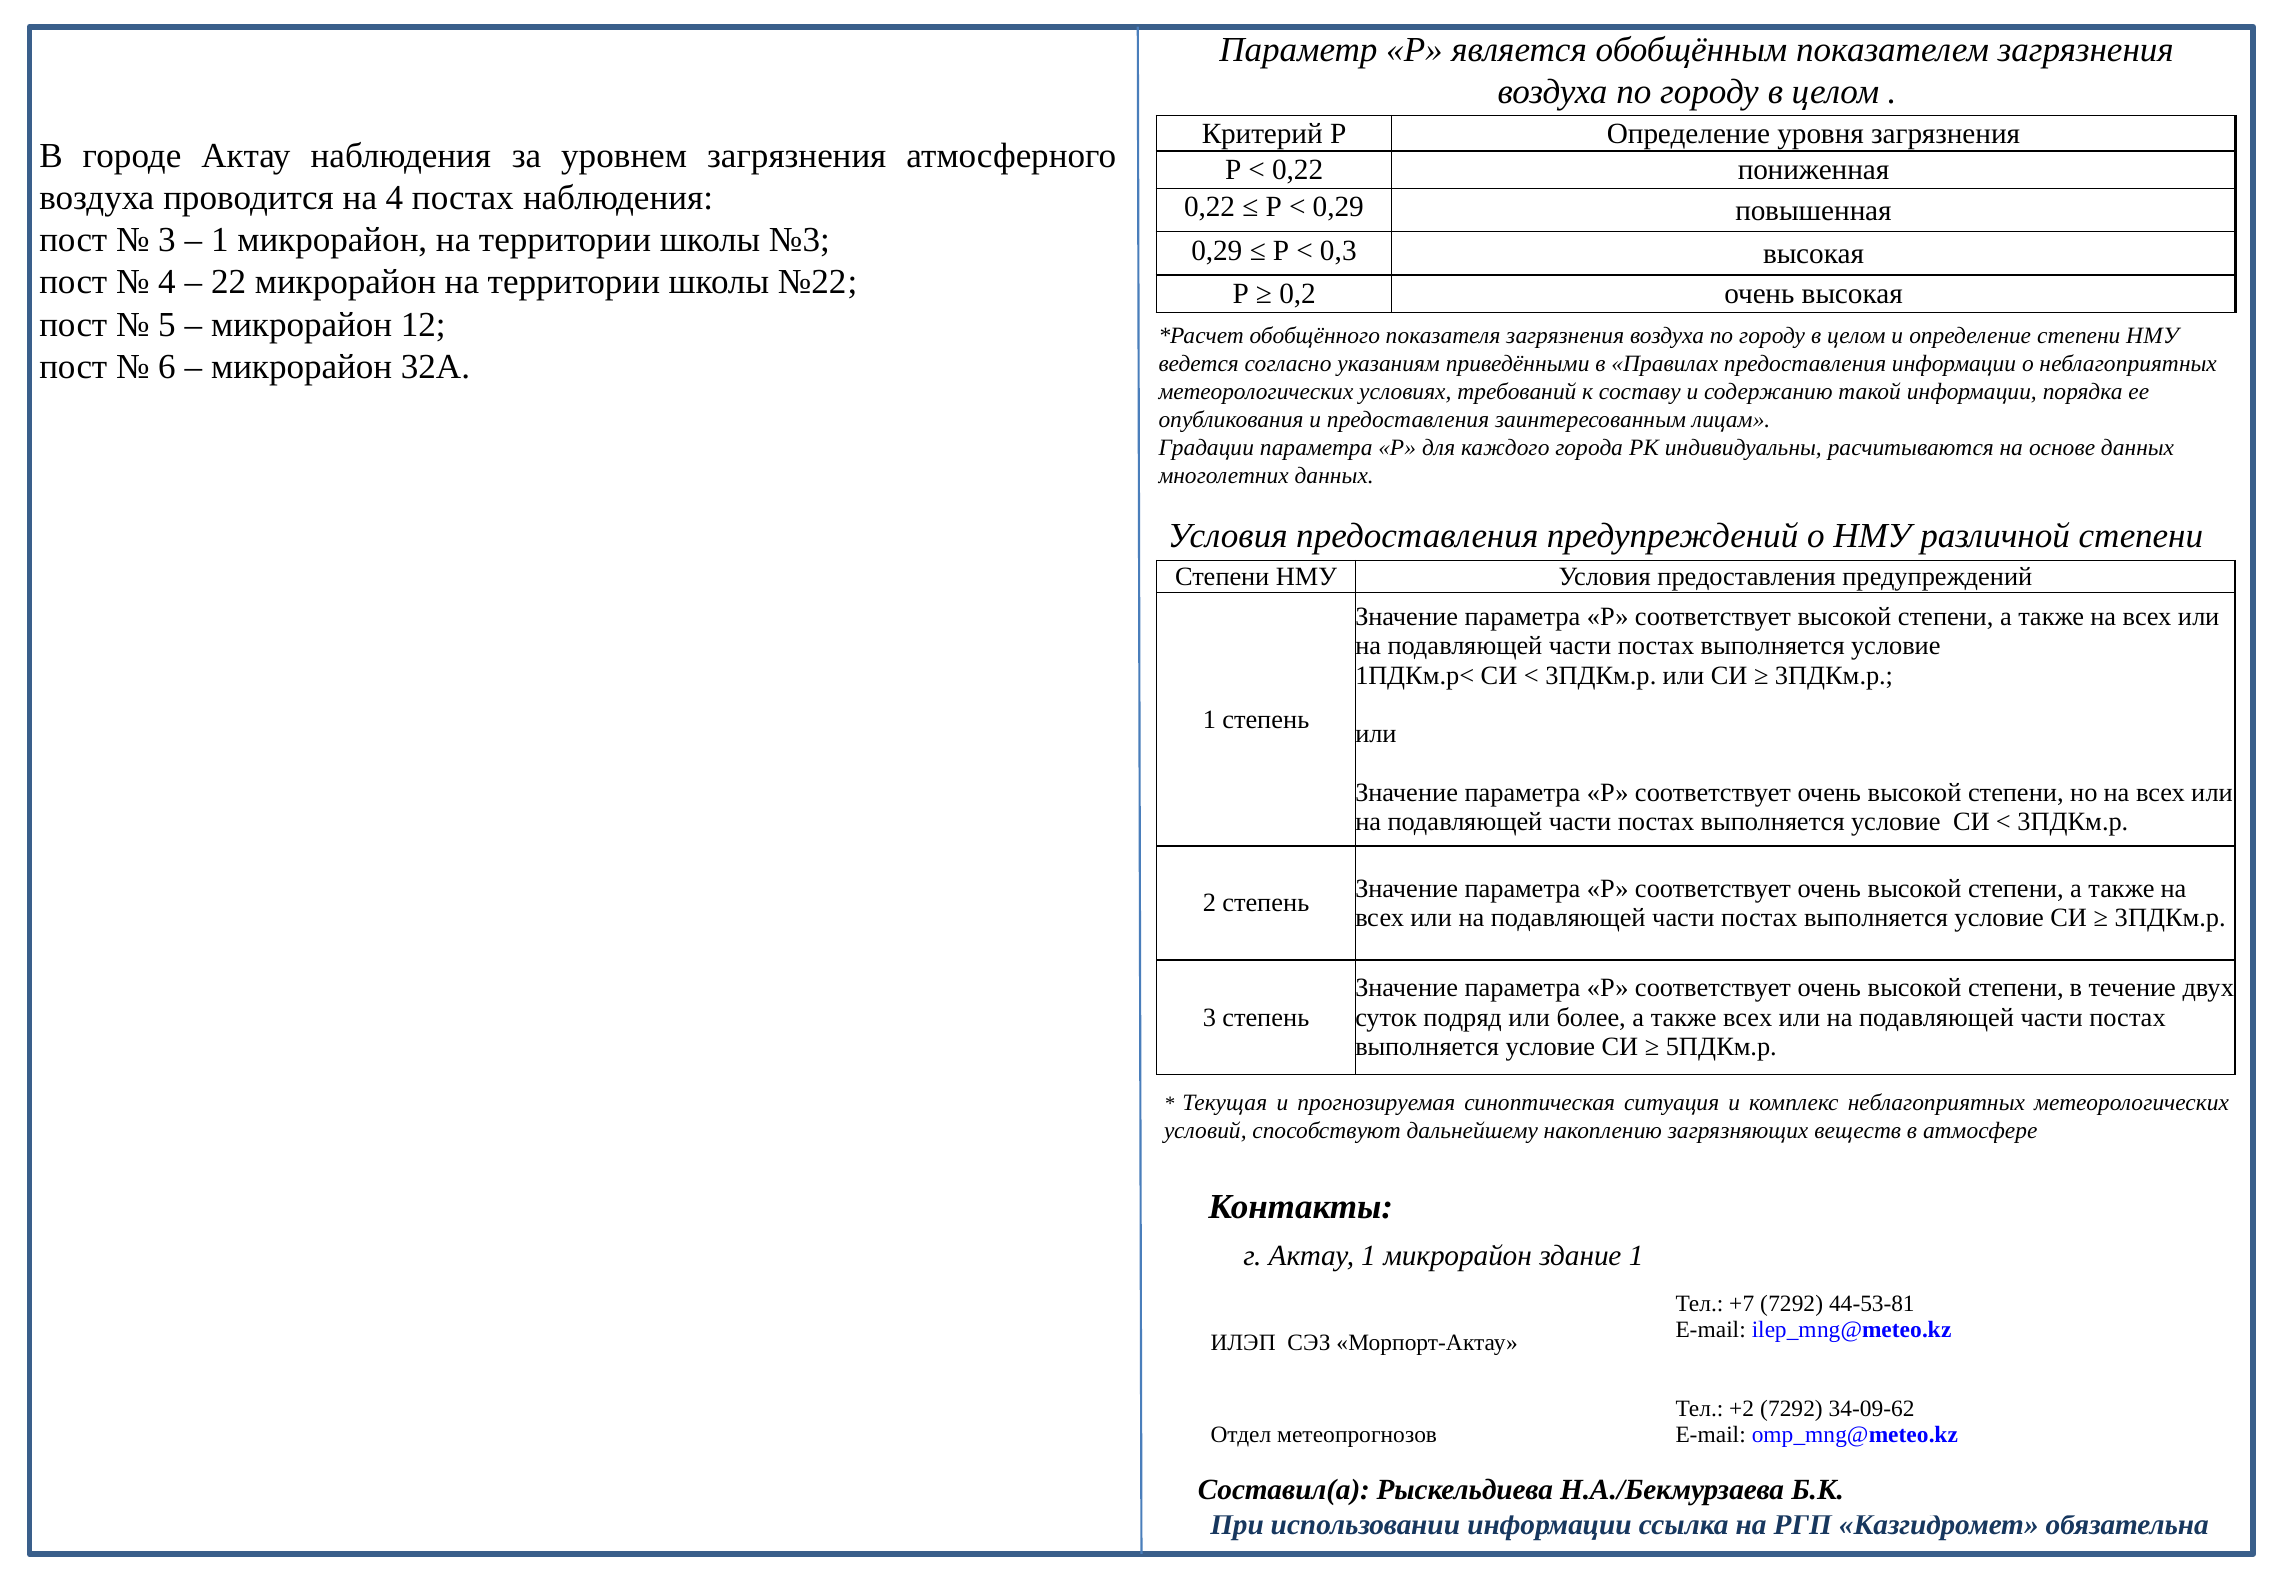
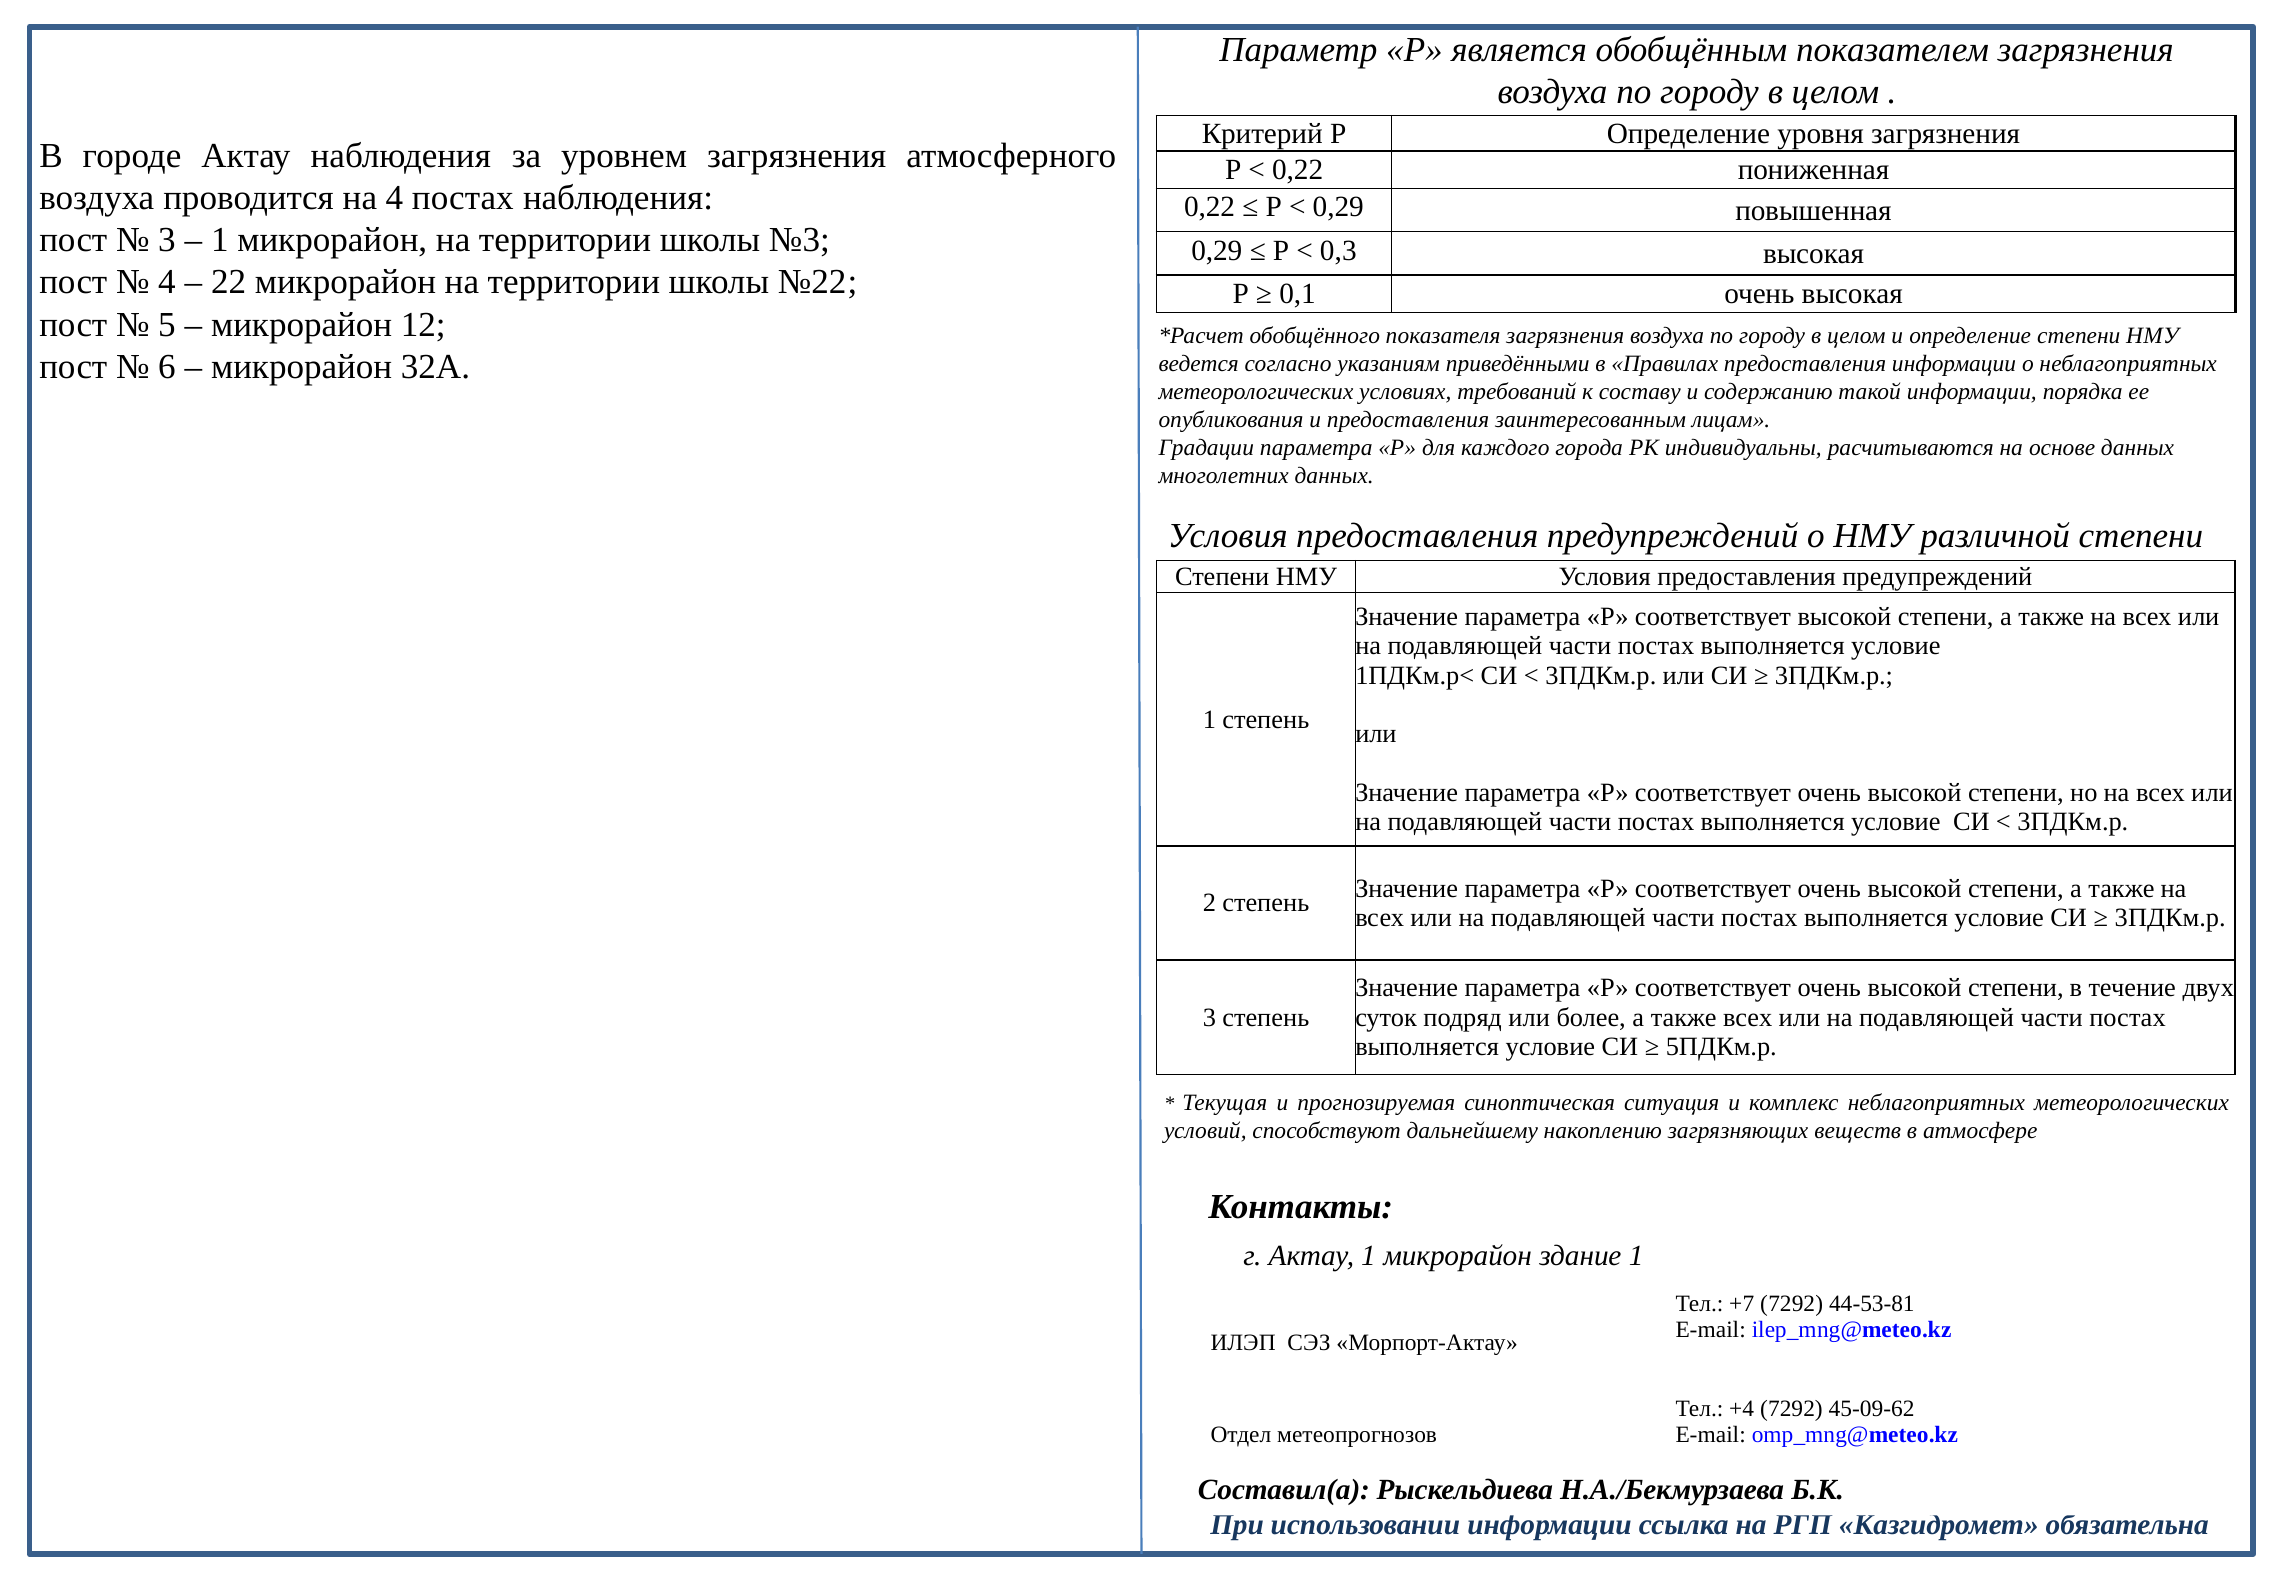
0,2: 0,2 -> 0,1
+2: +2 -> +4
34-09-62: 34-09-62 -> 45-09-62
